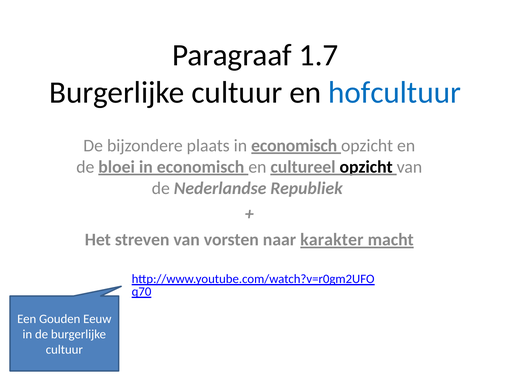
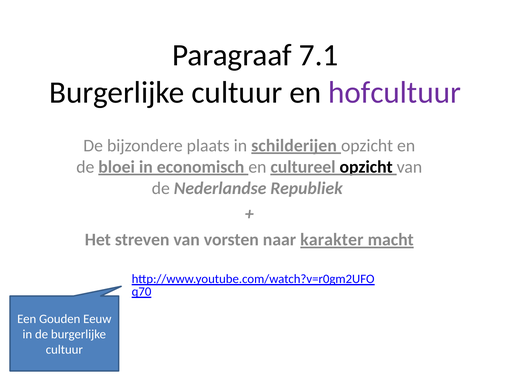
1.7: 1.7 -> 7.1
hofcultuur colour: blue -> purple
plaats in economisch: economisch -> schilderijen
